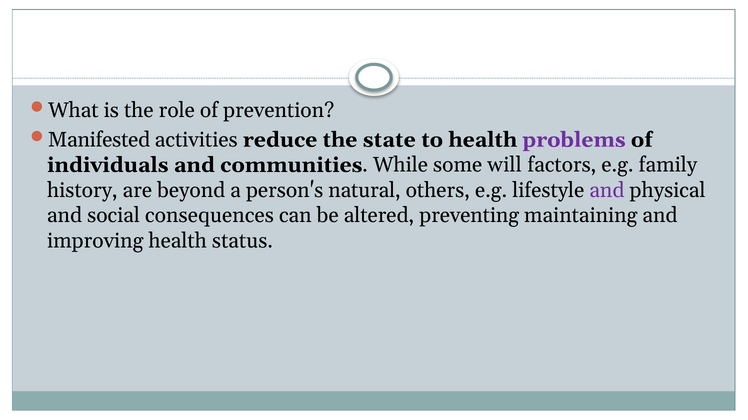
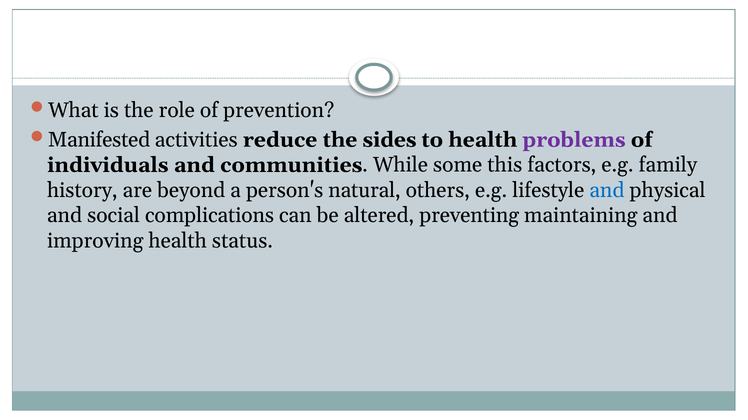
state: state -> sides
will: will -> this
and at (607, 191) colour: purple -> blue
consequences: consequences -> complications
